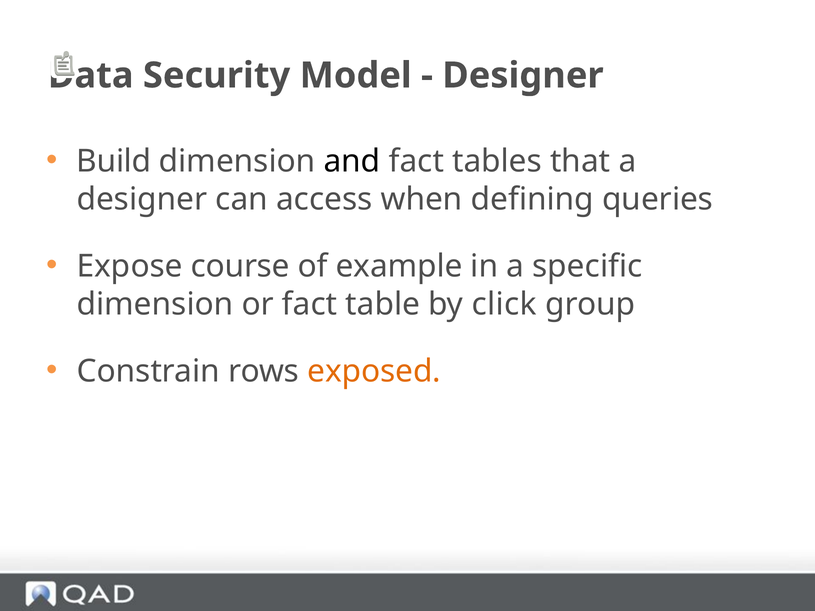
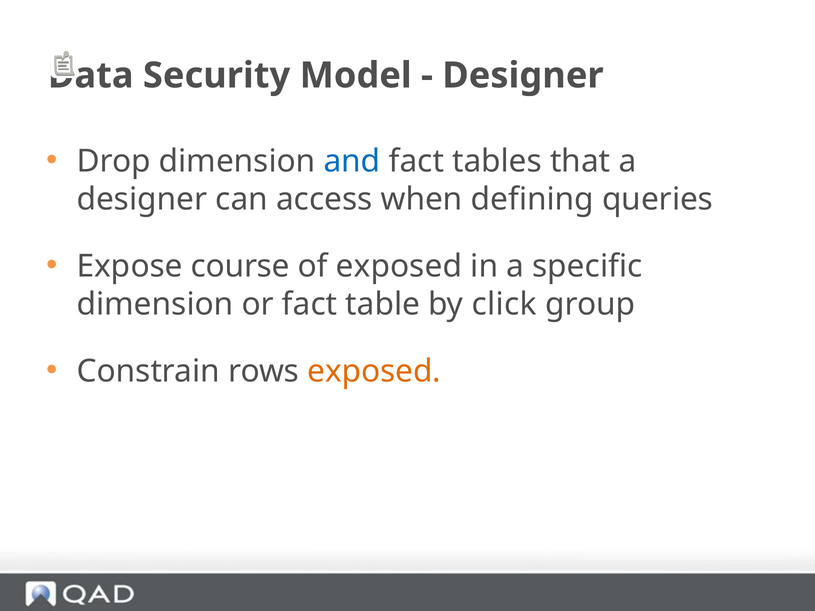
Build: Build -> Drop
and colour: black -> blue
of example: example -> exposed
